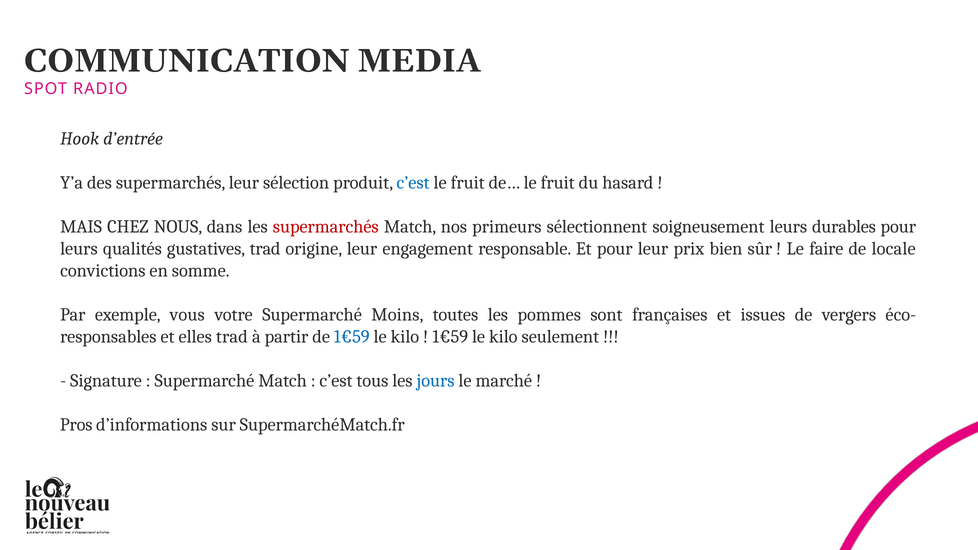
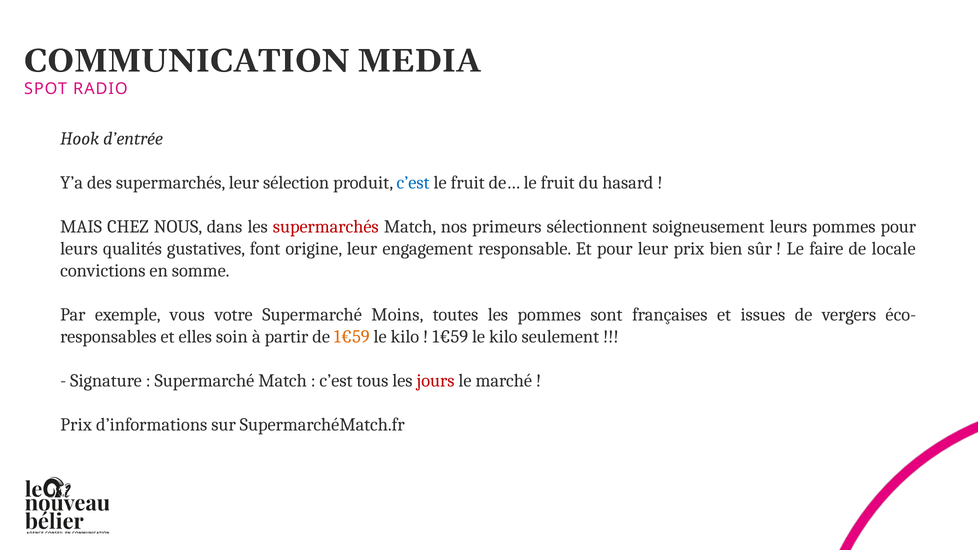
leurs durables: durables -> pommes
gustatives trad: trad -> font
elles trad: trad -> soin
1€59 at (352, 337) colour: blue -> orange
jours colour: blue -> red
Pros at (76, 425): Pros -> Prix
